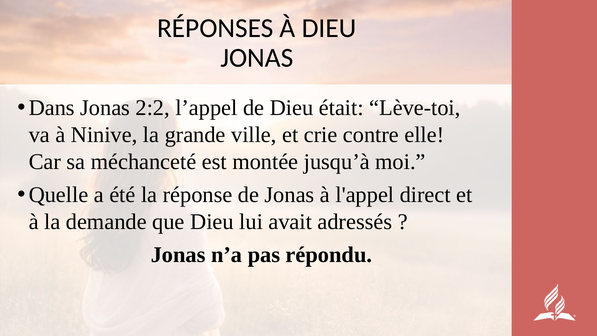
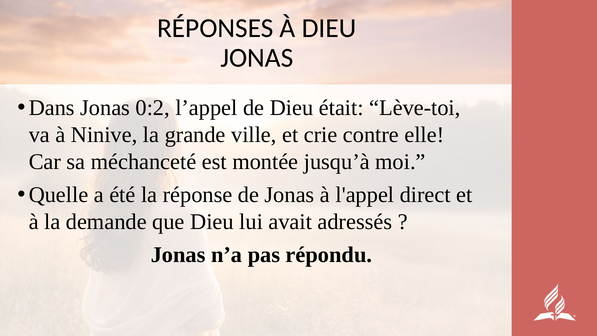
2:2: 2:2 -> 0:2
